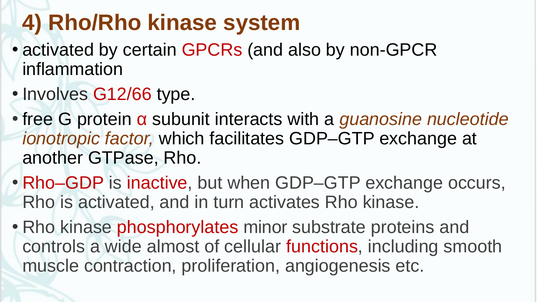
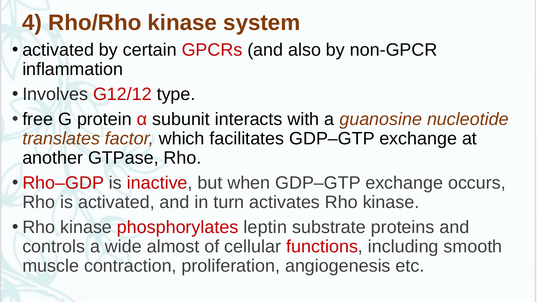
G12/66: G12/66 -> G12/12
ionotropic: ionotropic -> translates
minor: minor -> leptin
